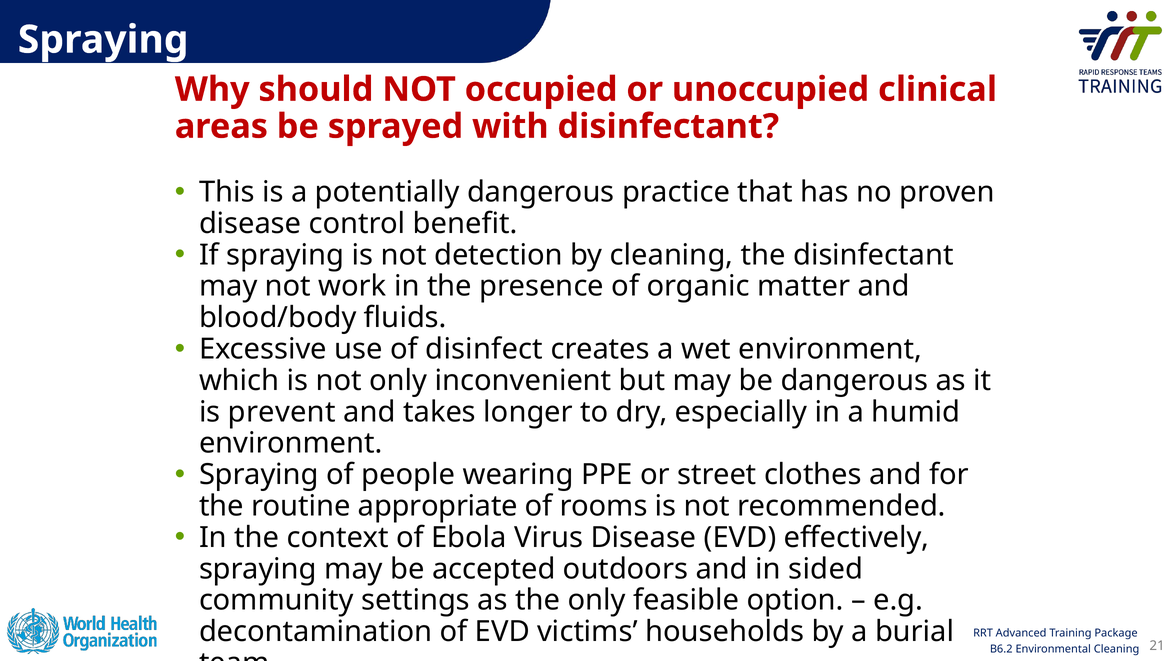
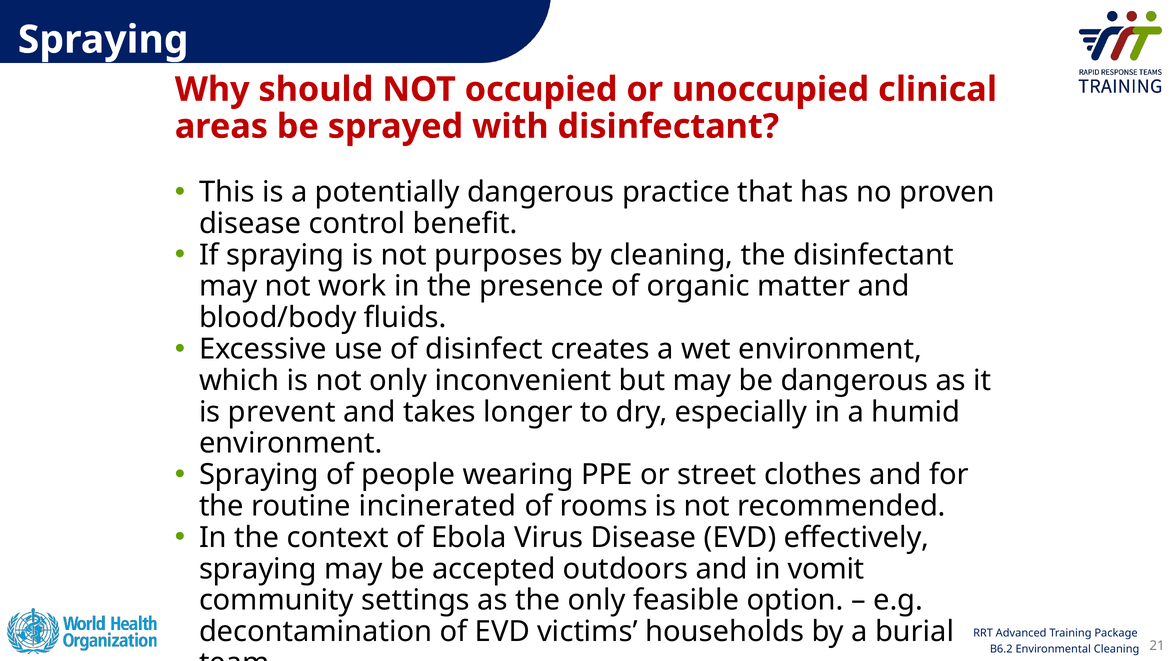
detection: detection -> purposes
appropriate: appropriate -> incinerated
sided: sided -> vomit
